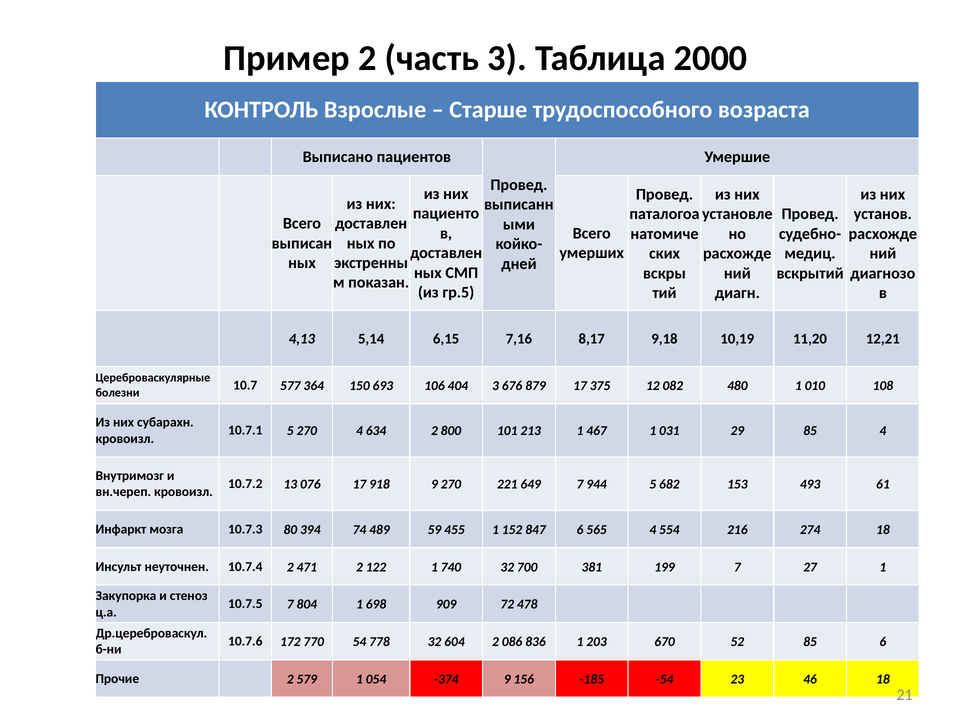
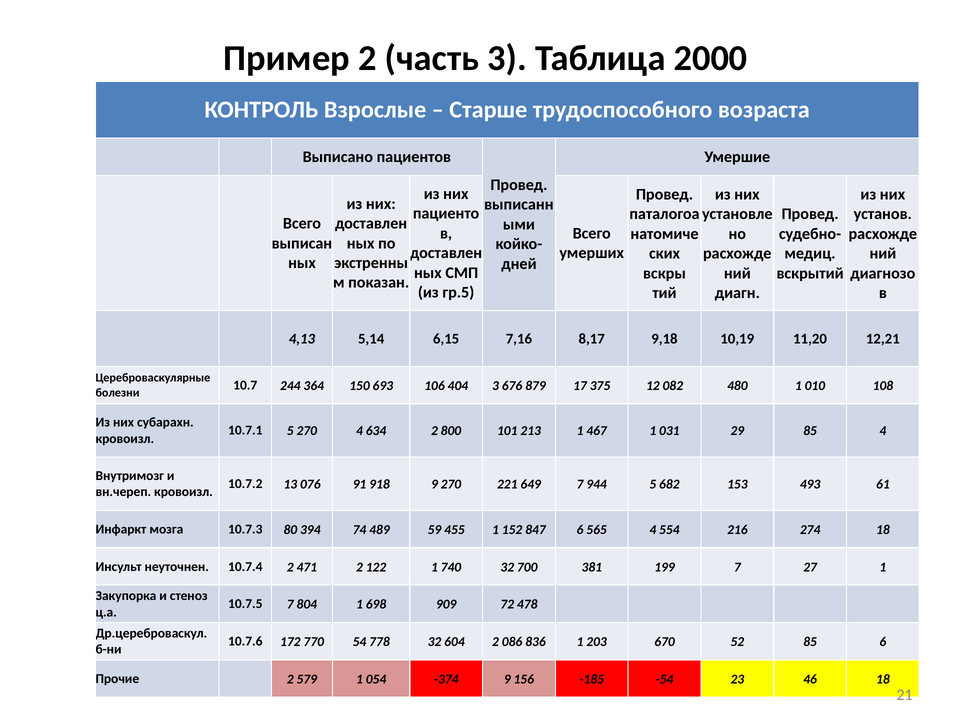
577: 577 -> 244
076 17: 17 -> 91
